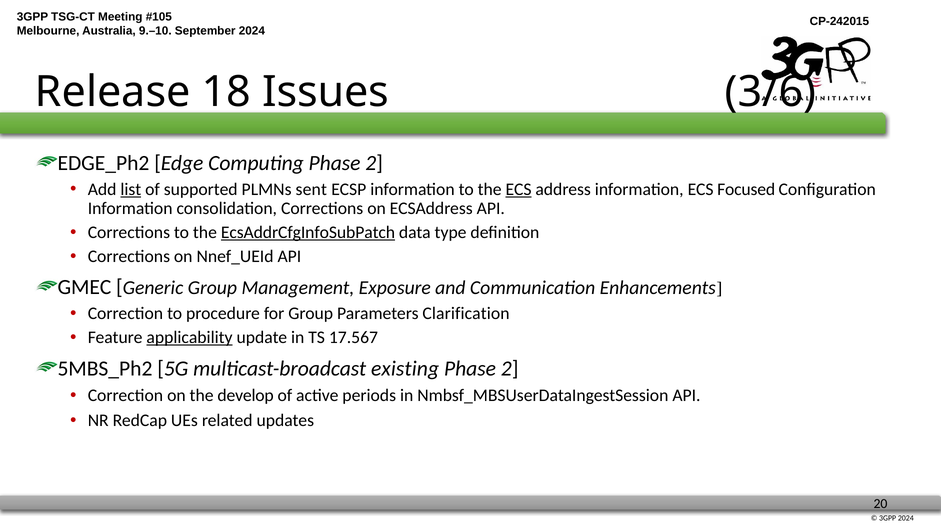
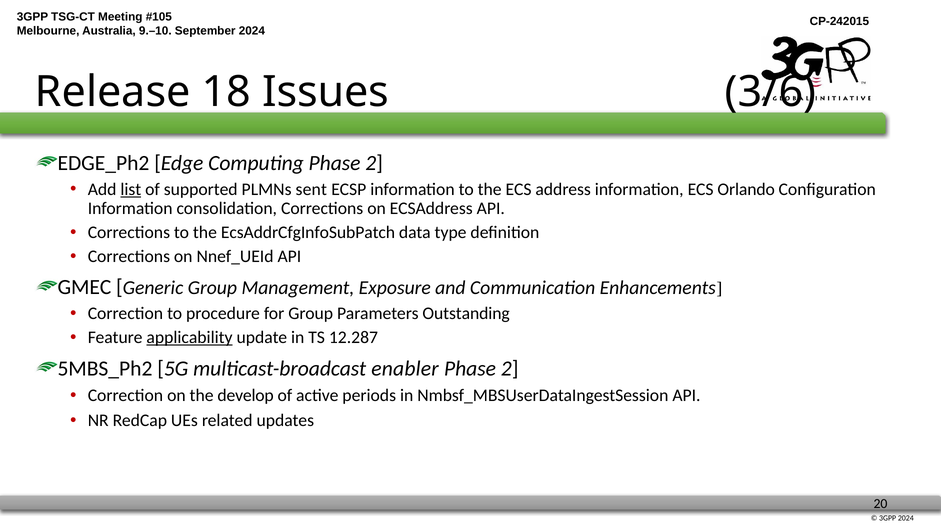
ECS at (519, 189) underline: present -> none
Focused: Focused -> Orlando
EcsAddrCfgInfoSubPatch underline: present -> none
Clarification: Clarification -> Outstanding
17.567: 17.567 -> 12.287
existing: existing -> enabler
